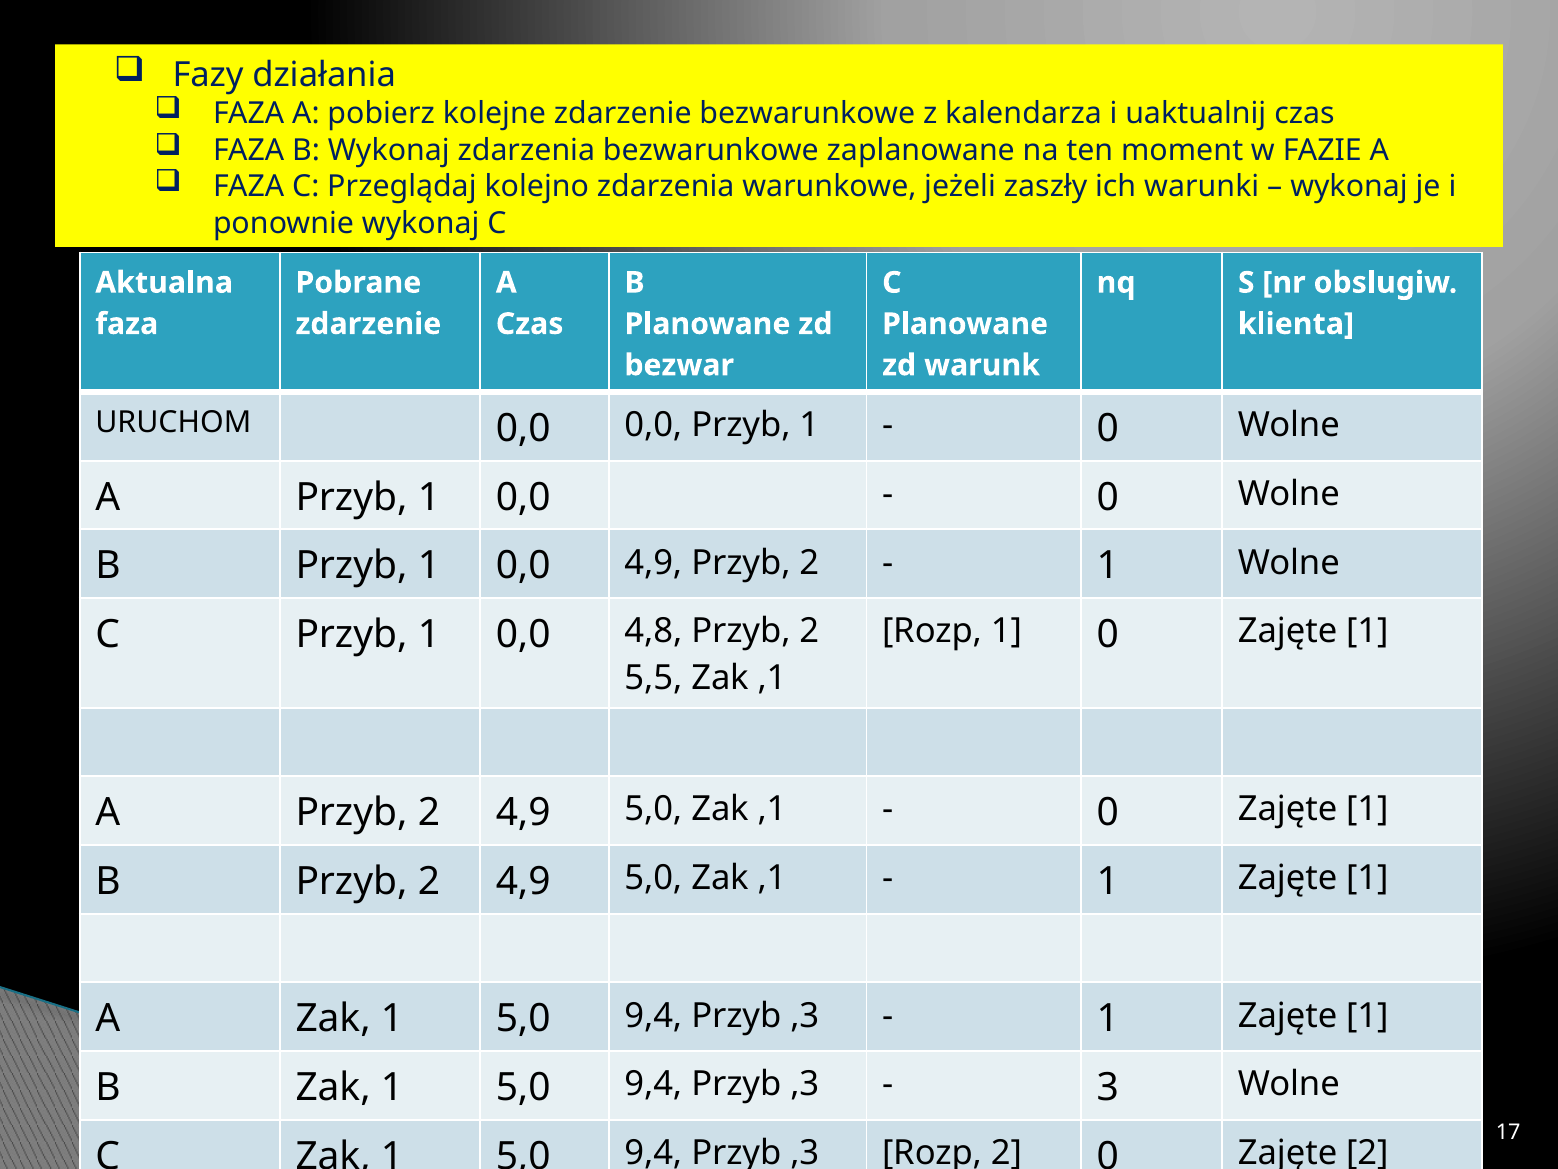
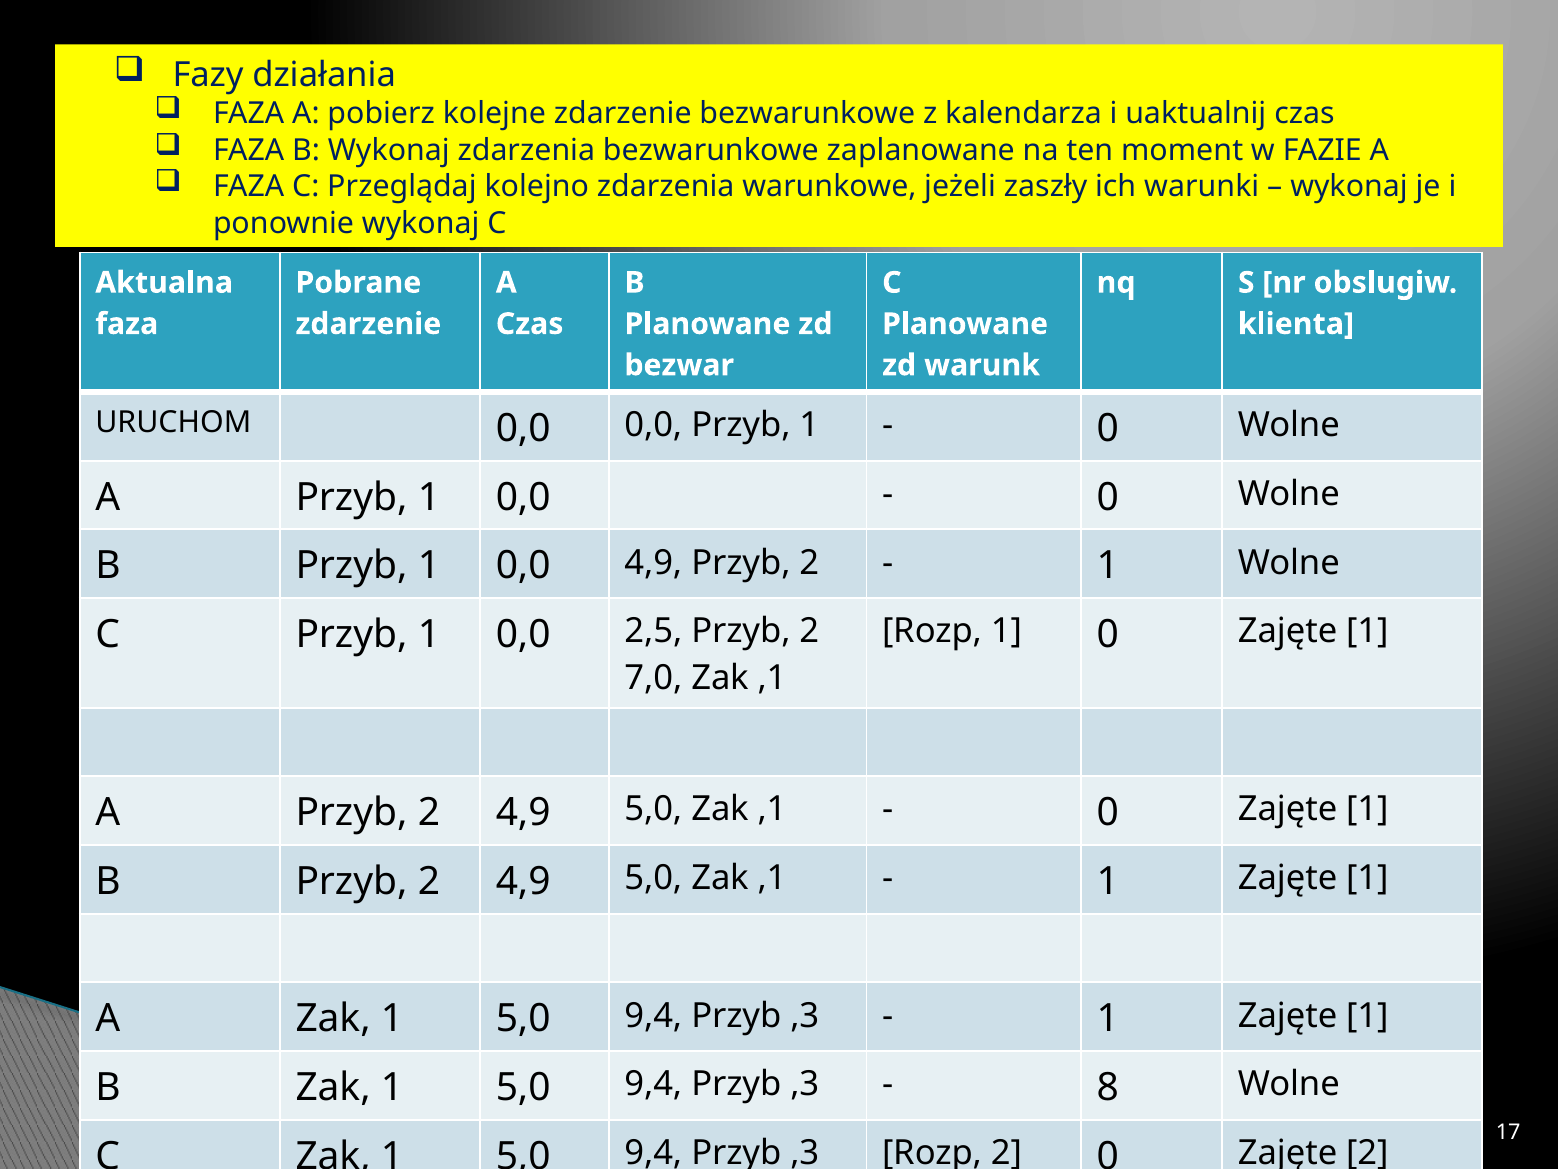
4,8: 4,8 -> 2,5
5,5: 5,5 -> 7,0
3: 3 -> 8
